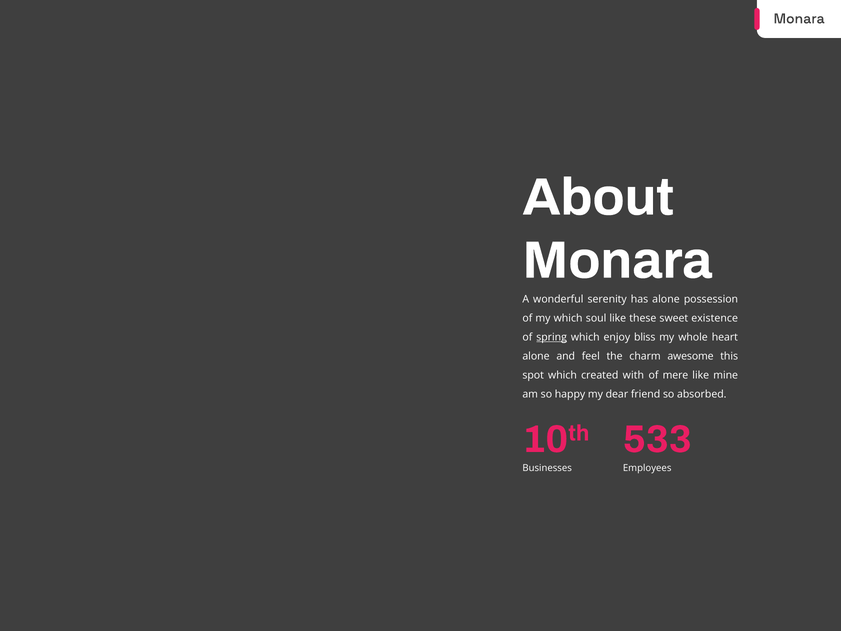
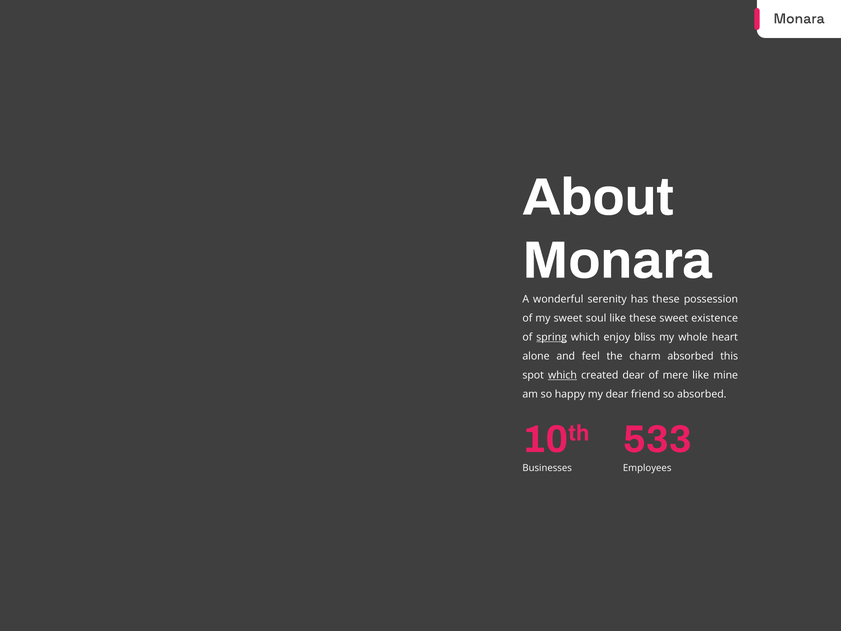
has alone: alone -> these
my which: which -> sweet
charm awesome: awesome -> absorbed
which at (562, 375) underline: none -> present
created with: with -> dear
